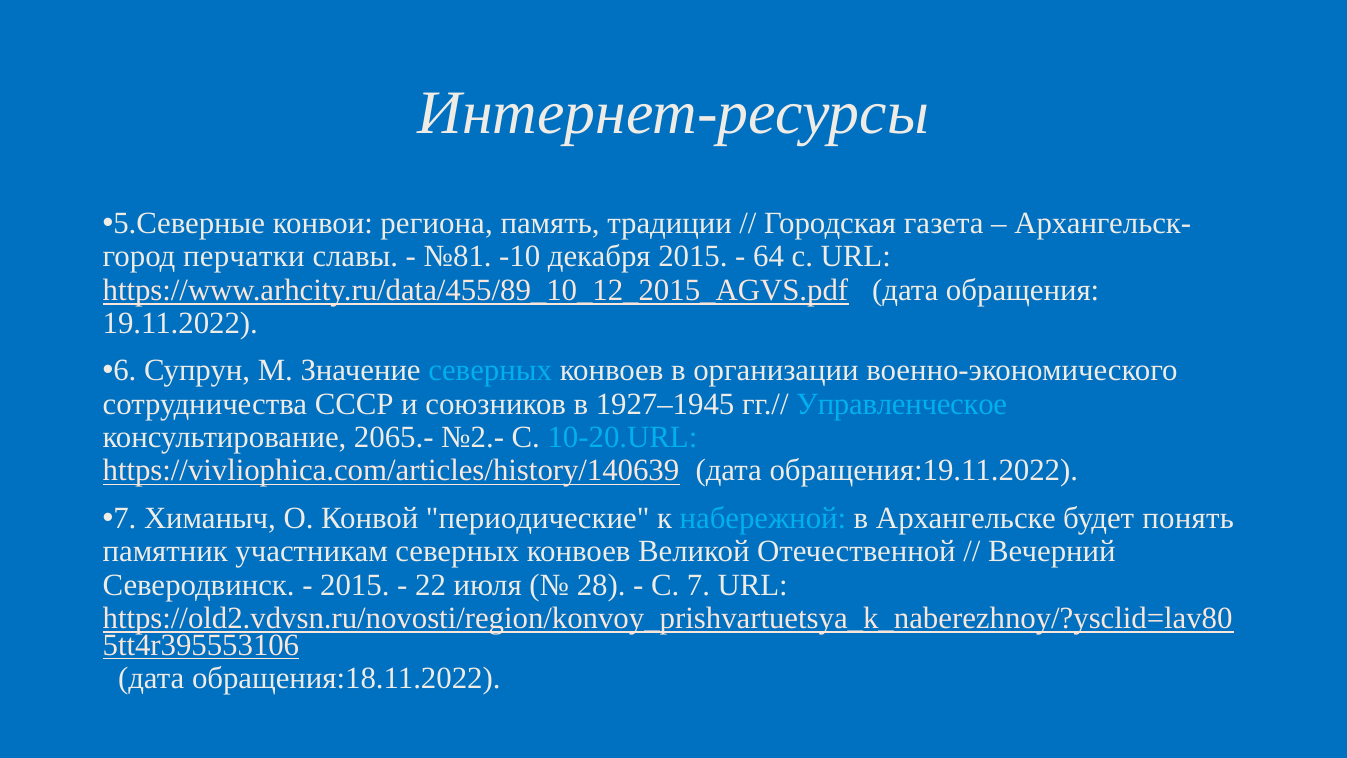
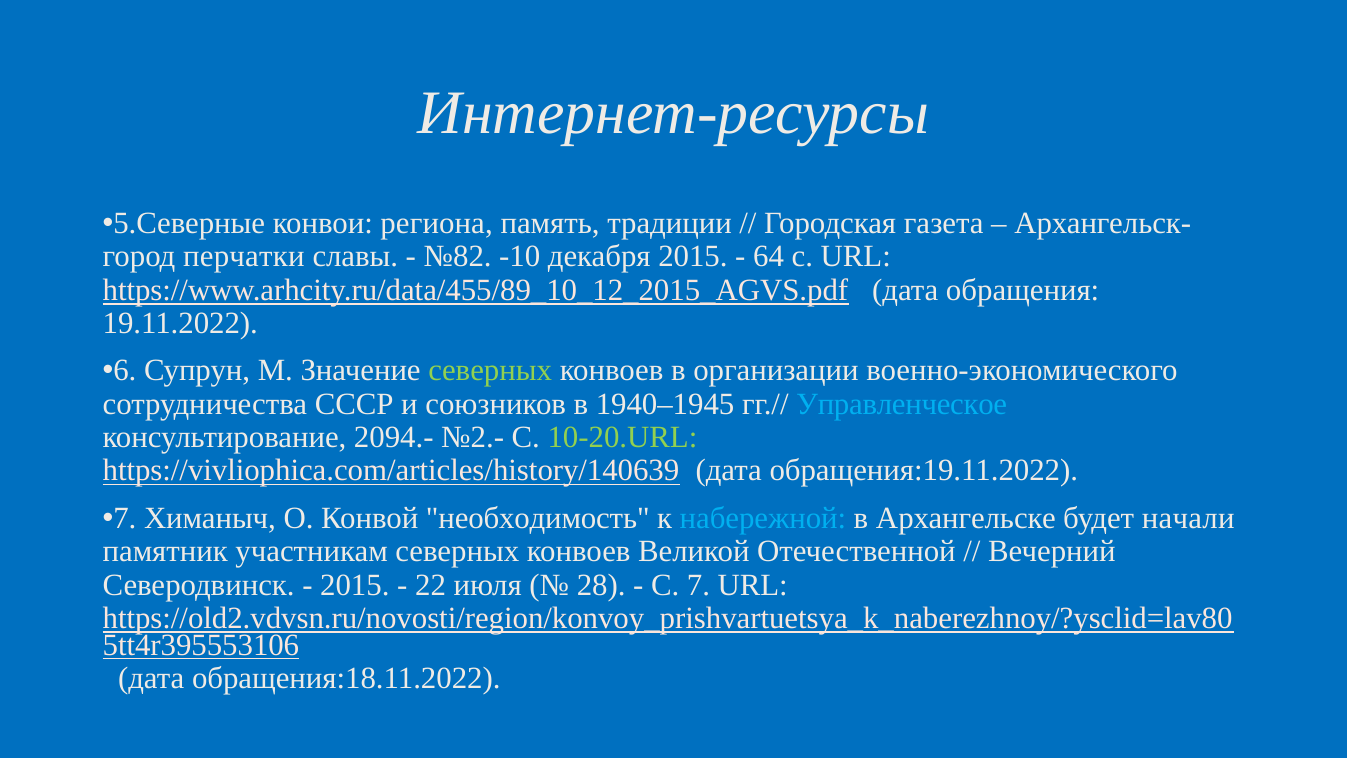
№81: №81 -> №82
северных at (490, 371) colour: light blue -> light green
1927–1945: 1927–1945 -> 1940–1945
2065.-: 2065.- -> 2094.-
10-20.URL colour: light blue -> light green
периодические: периодические -> необходимость
понять: понять -> начали
